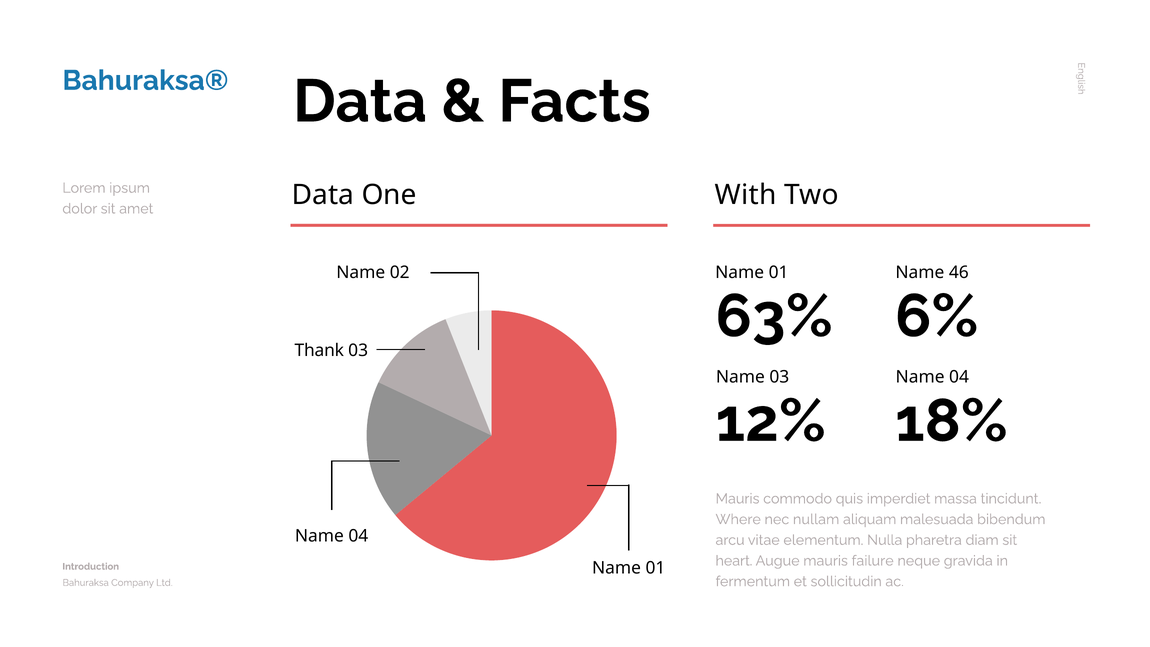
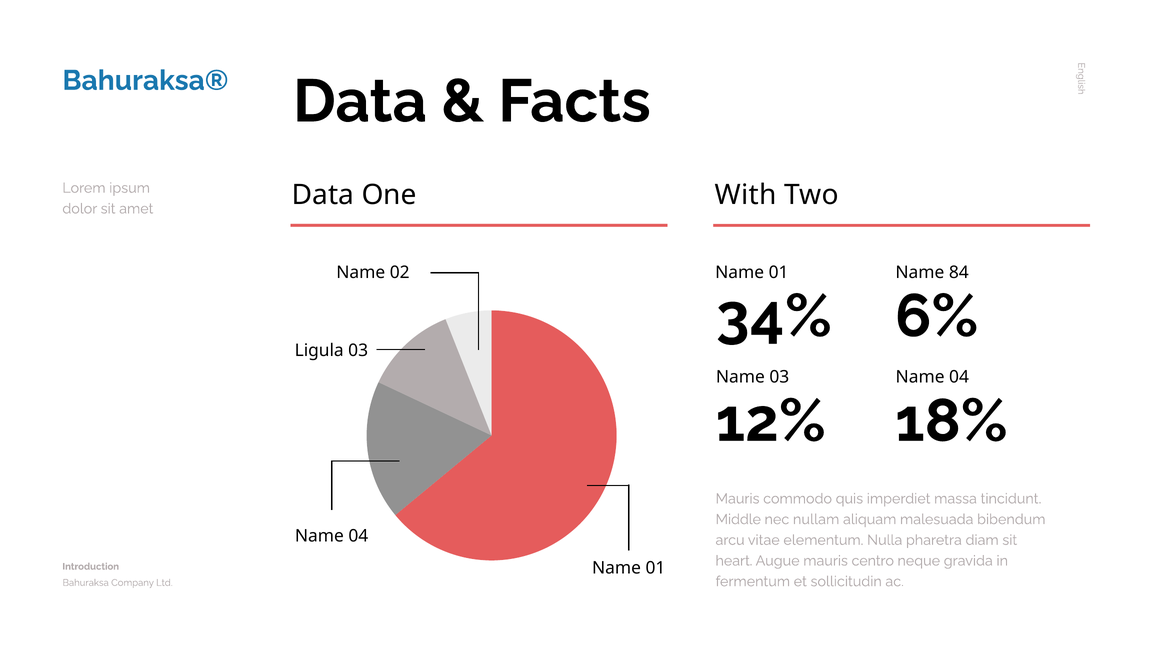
46: 46 -> 84
63%: 63% -> 34%
Thank: Thank -> Ligula
Where: Where -> Middle
failure: failure -> centro
